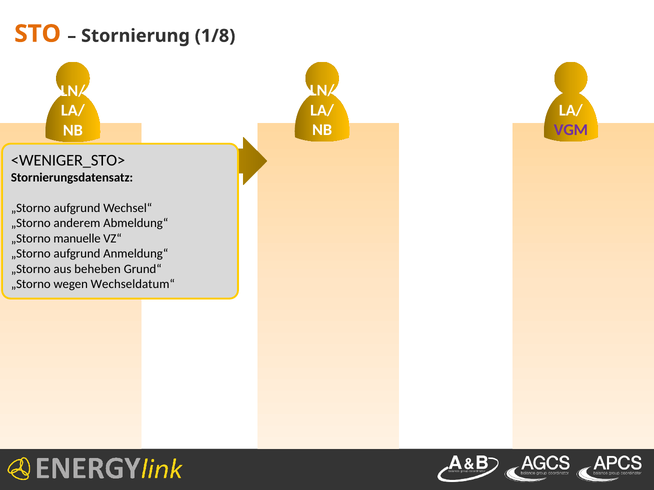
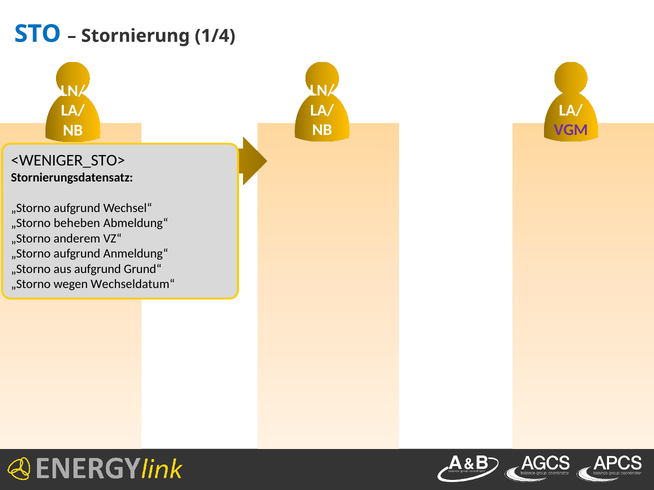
STO colour: orange -> blue
1/8: 1/8 -> 1/4
anderem: anderem -> beheben
manuelle: manuelle -> anderem
aus beheben: beheben -> aufgrund
